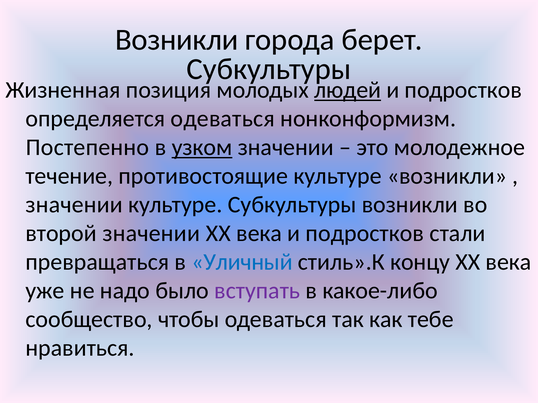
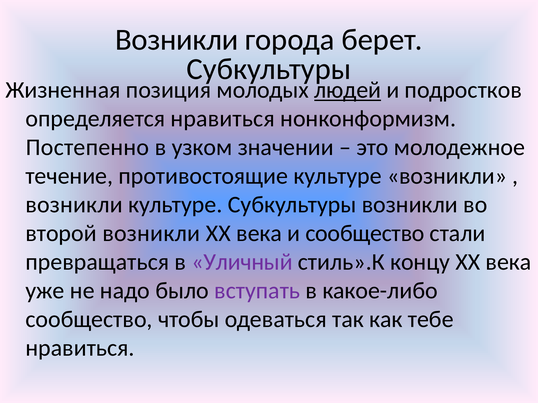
определяется одеваться: одеваться -> нравиться
узком underline: present -> none
значении at (74, 205): значении -> возникли
второй значении: значении -> возникли
века и подростков: подростков -> сообщество
Уличный colour: blue -> purple
